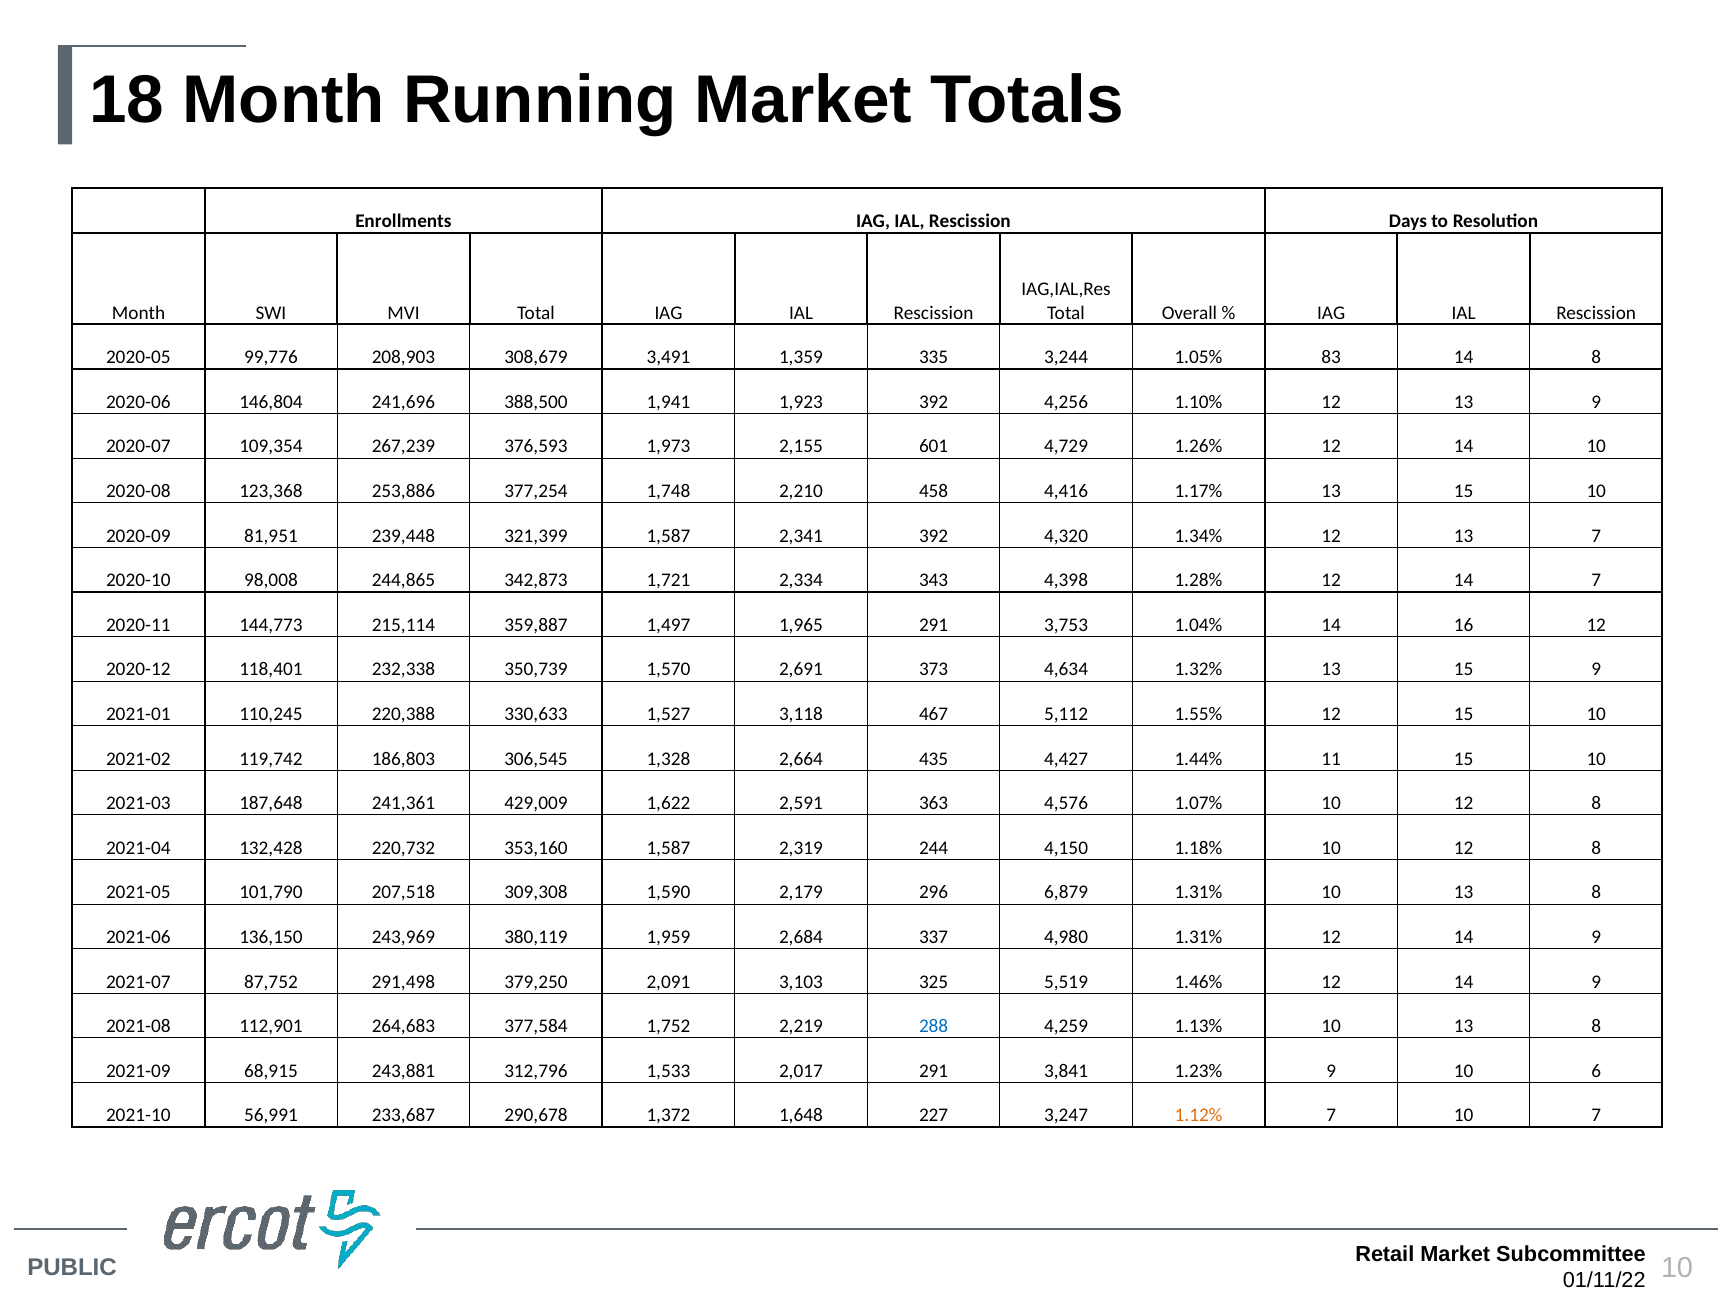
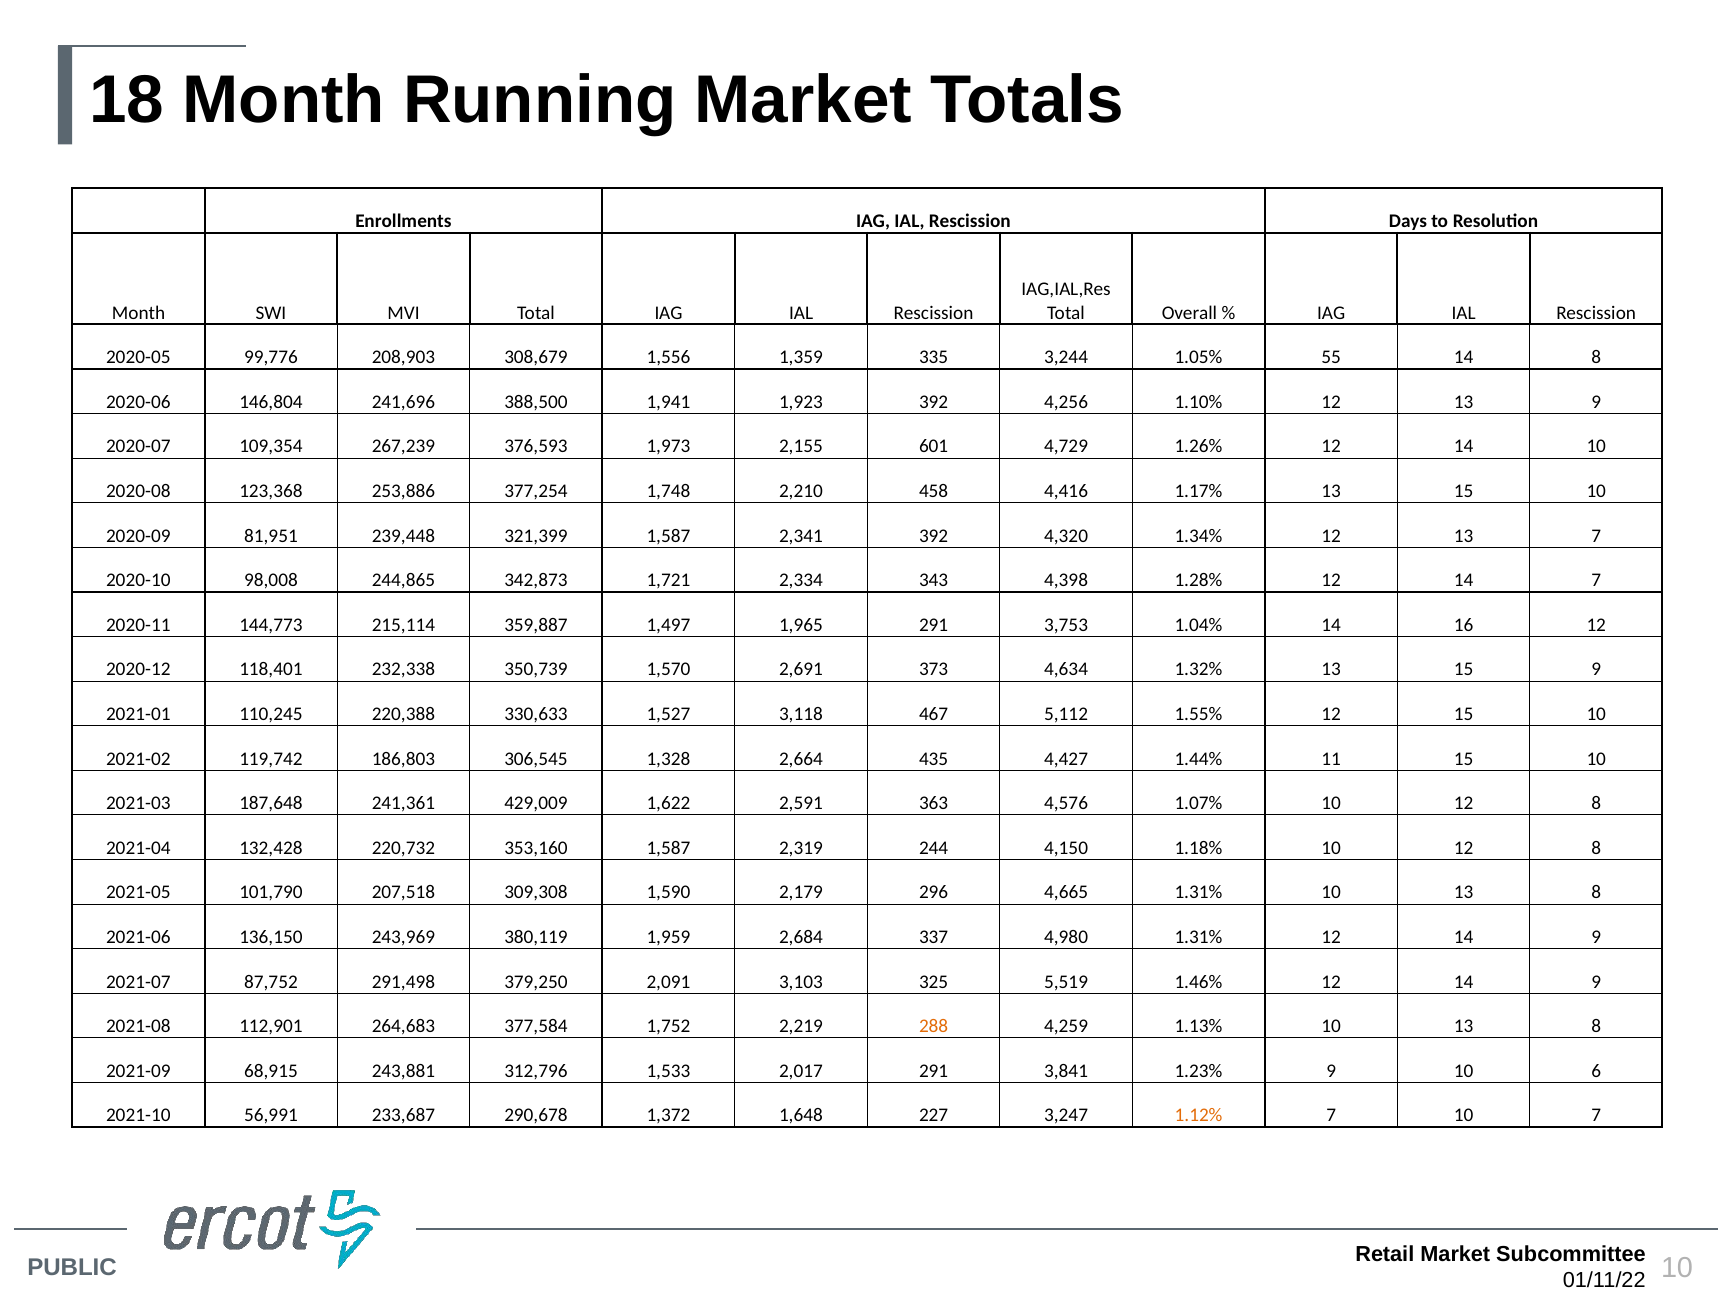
3,491: 3,491 -> 1,556
83: 83 -> 55
6,879: 6,879 -> 4,665
288 colour: blue -> orange
